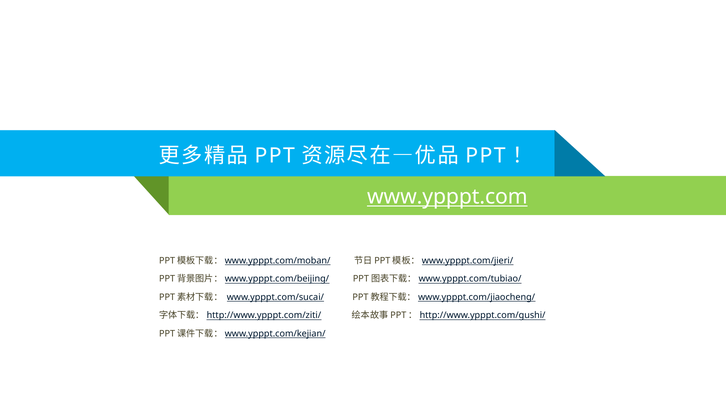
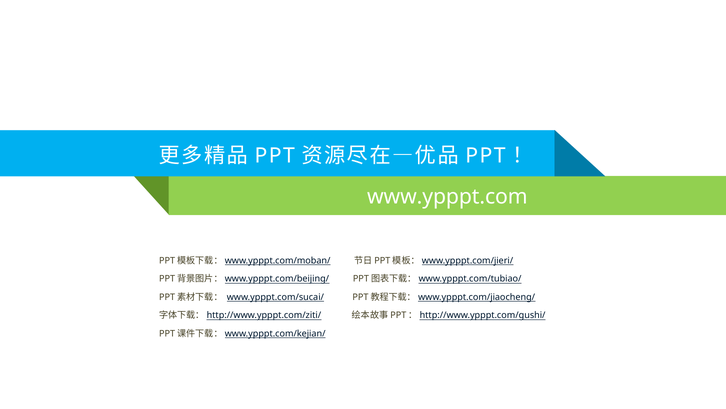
www.ypppt.com underline: present -> none
